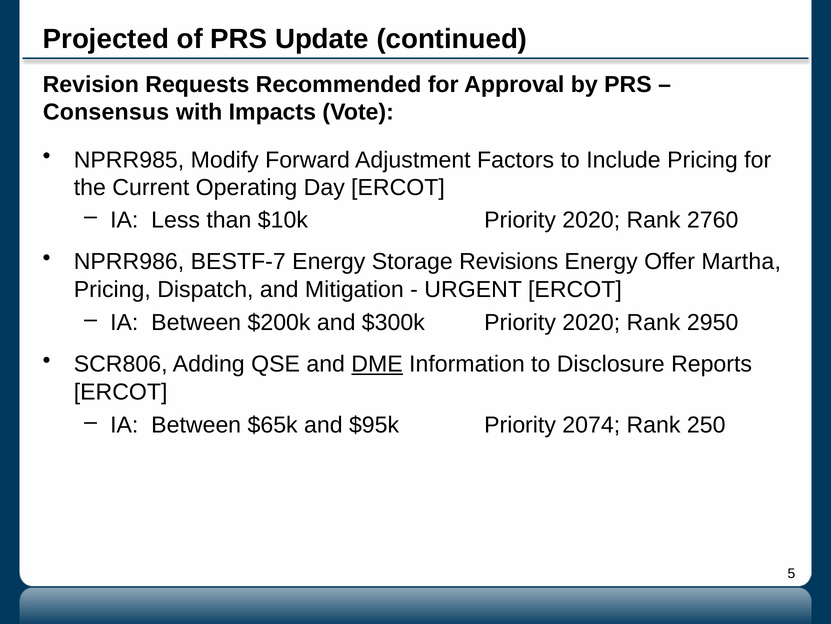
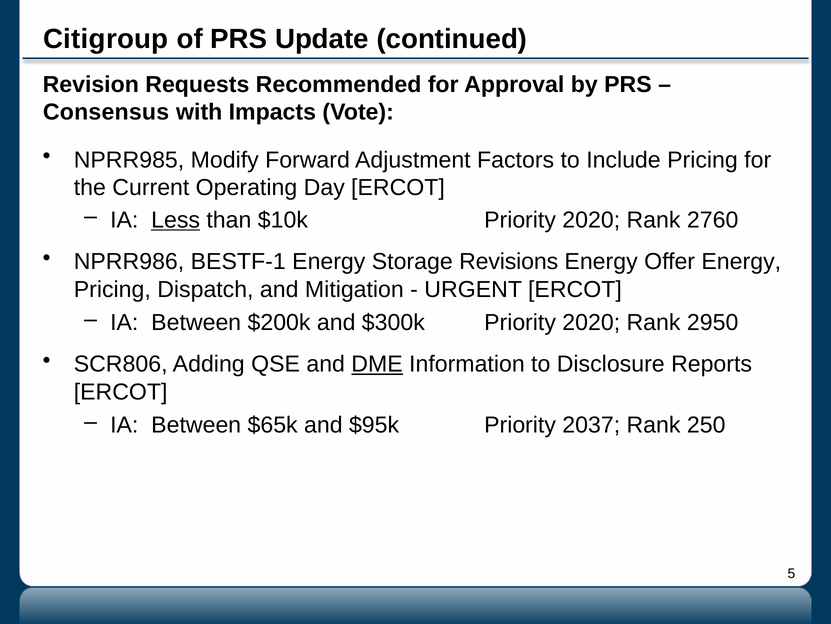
Projected: Projected -> Citigroup
Less underline: none -> present
BESTF-7: BESTF-7 -> BESTF-1
Offer Martha: Martha -> Energy
2074: 2074 -> 2037
